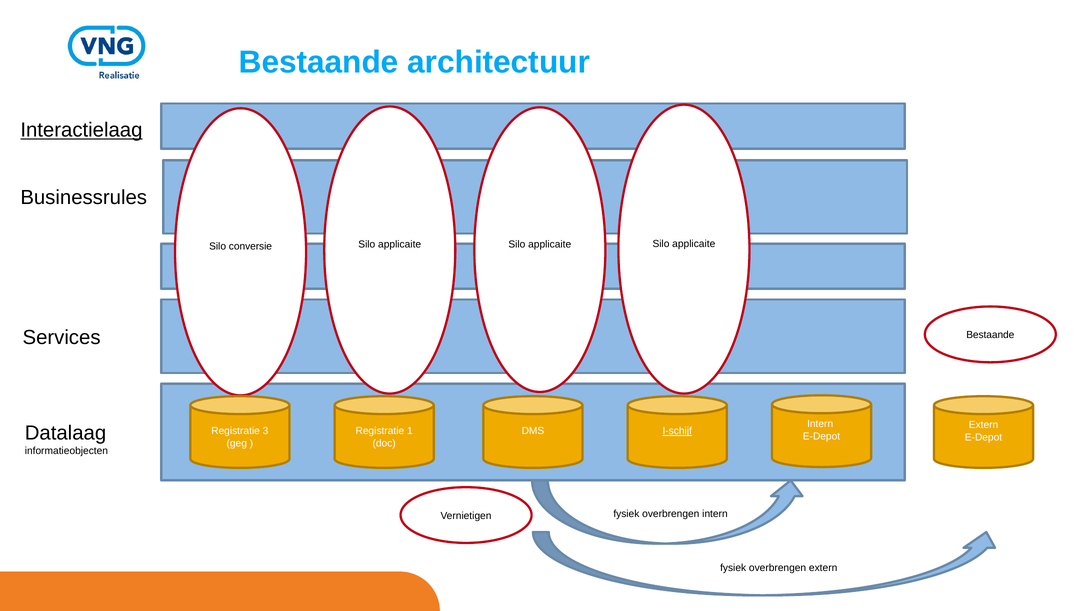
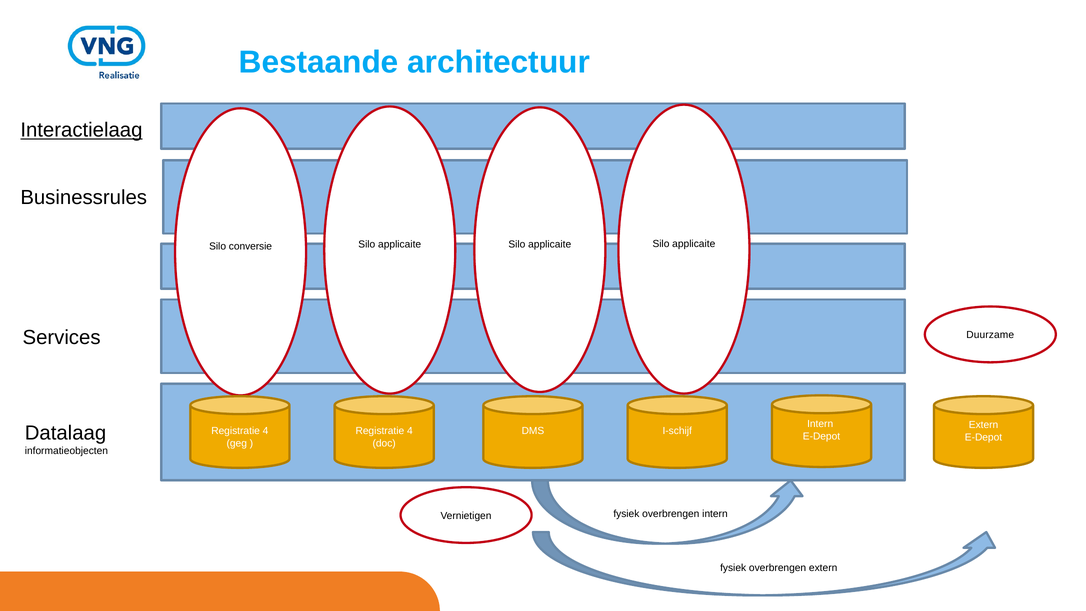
Bestaande at (990, 335): Bestaande -> Duurzame
3 at (266, 431): 3 -> 4
1 at (410, 431): 1 -> 4
I-schijf underline: present -> none
